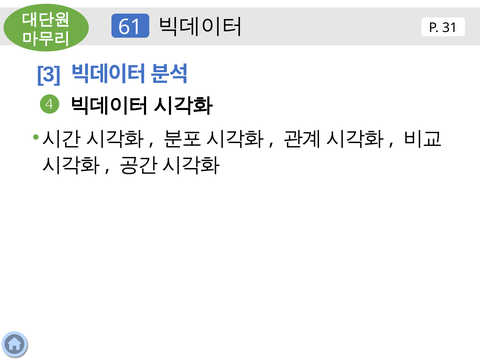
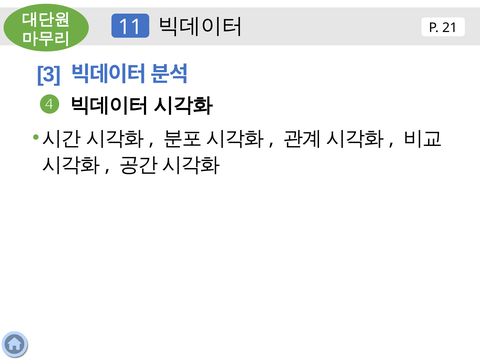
31: 31 -> 21
61: 61 -> 11
